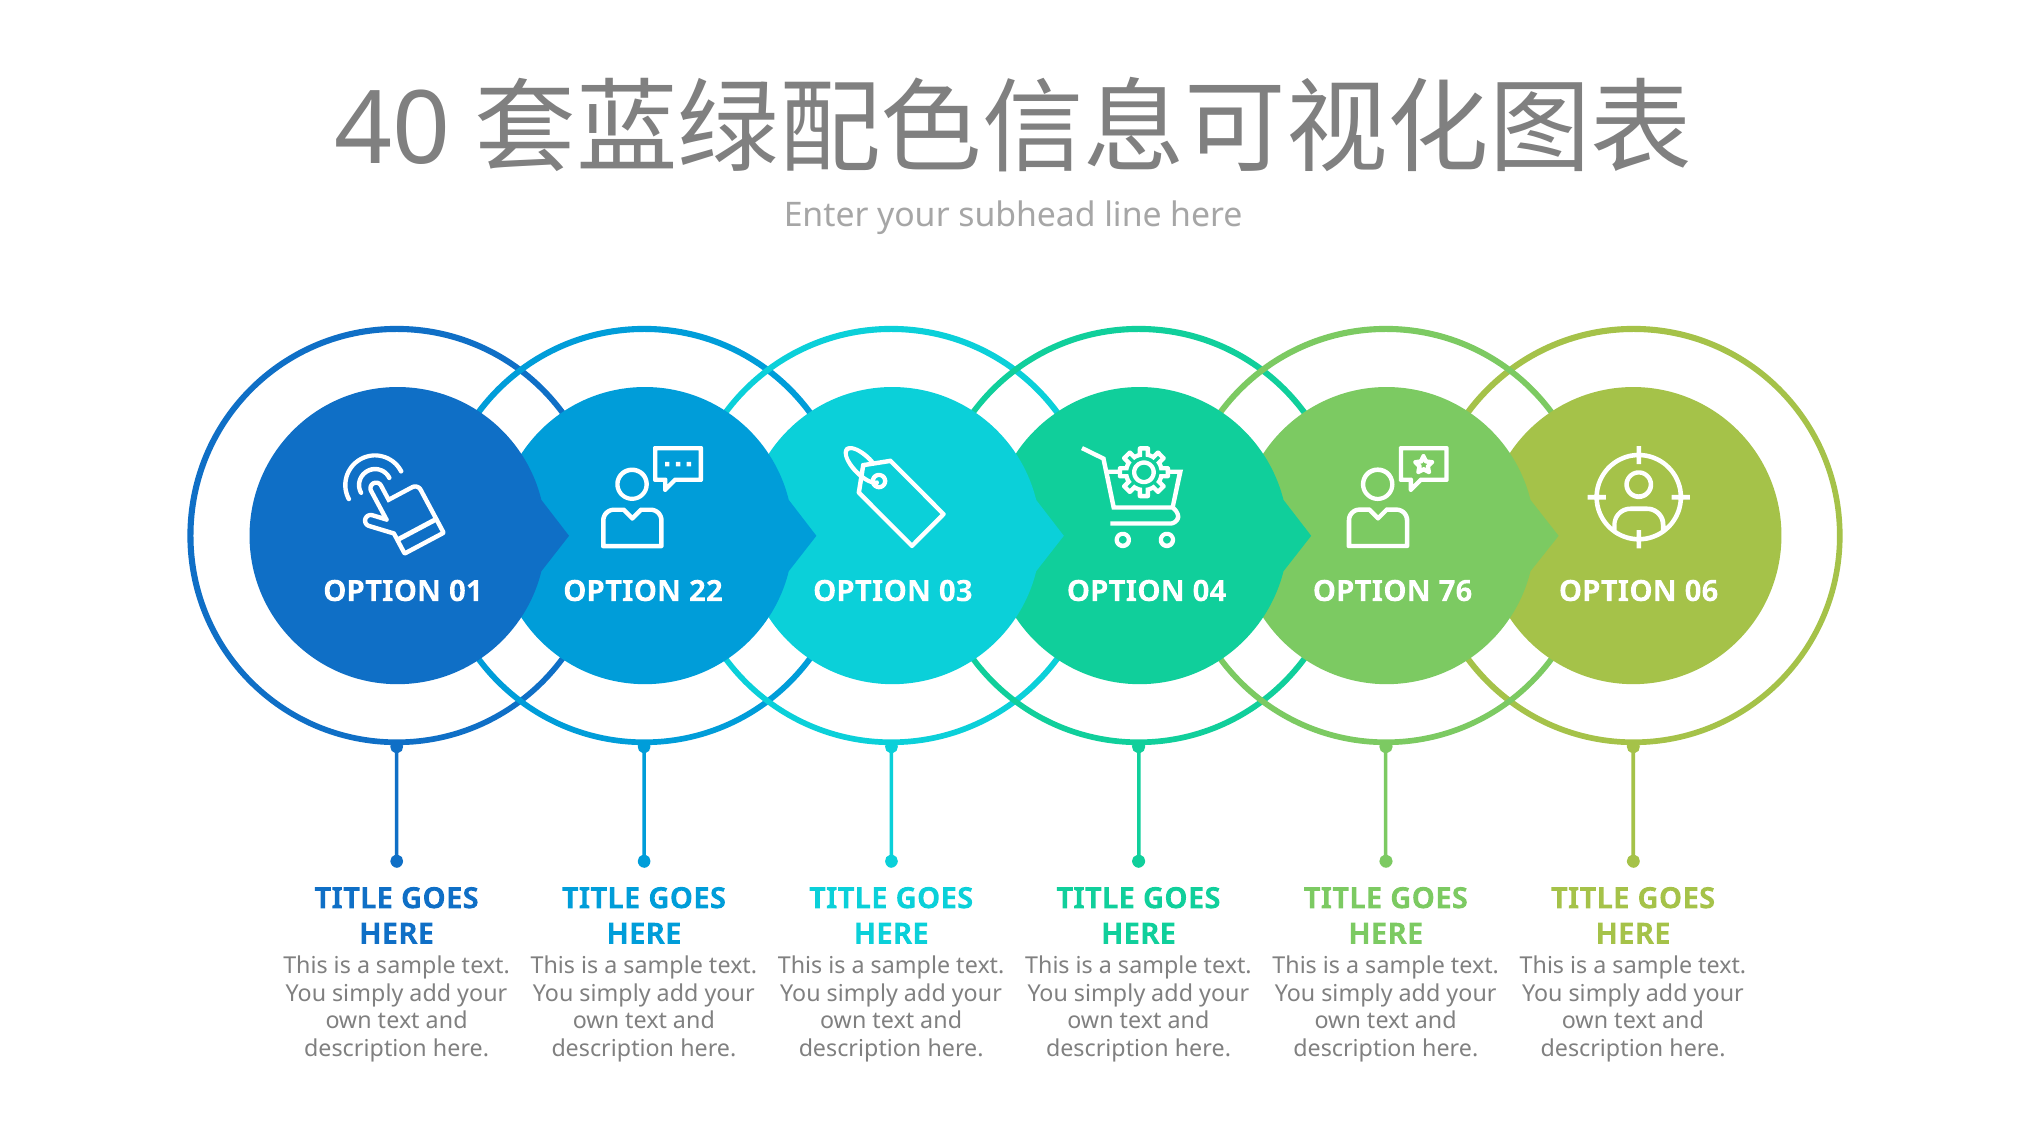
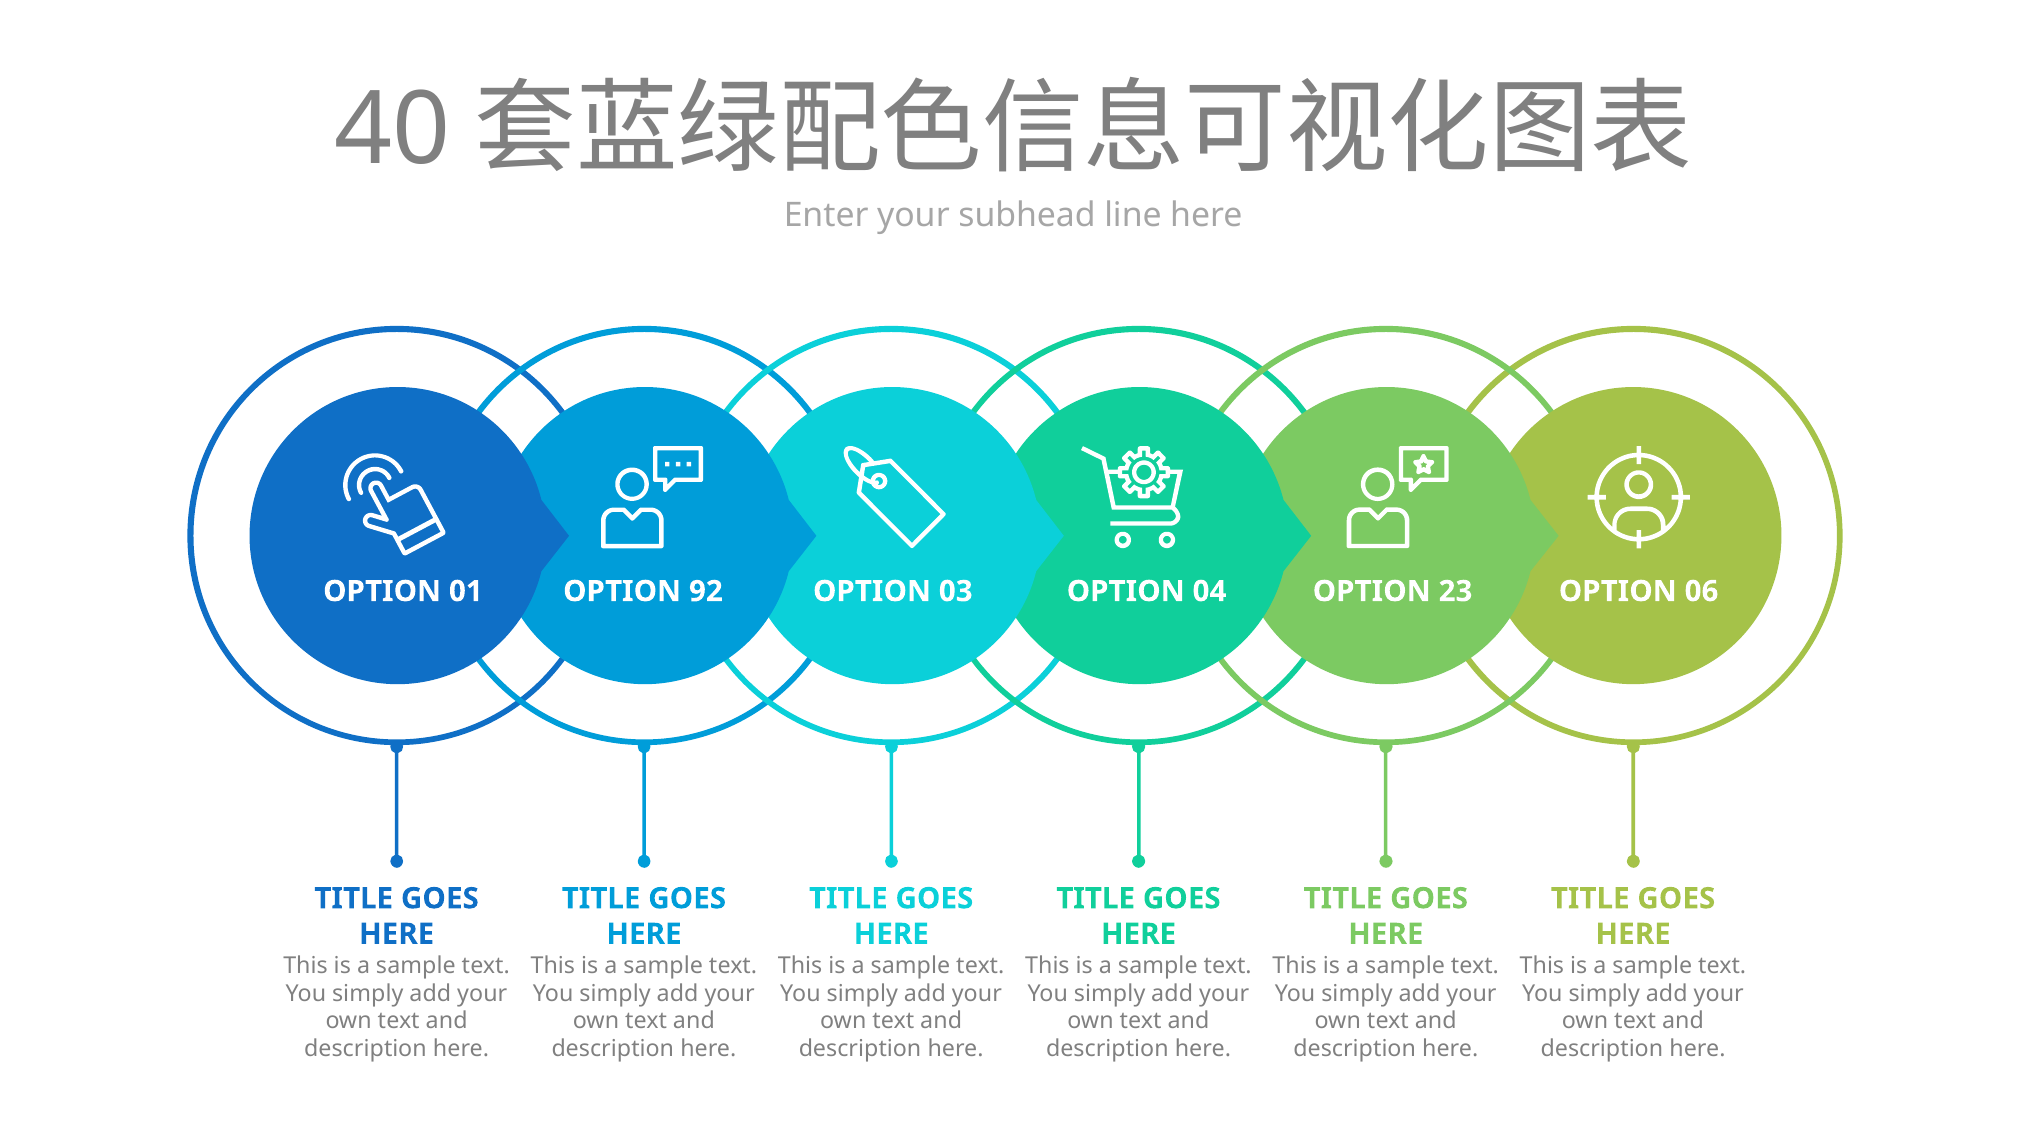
22: 22 -> 92
76: 76 -> 23
